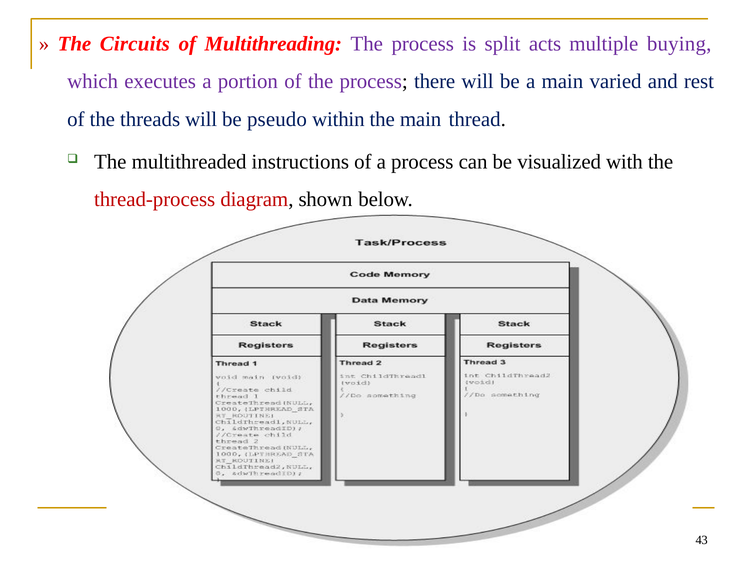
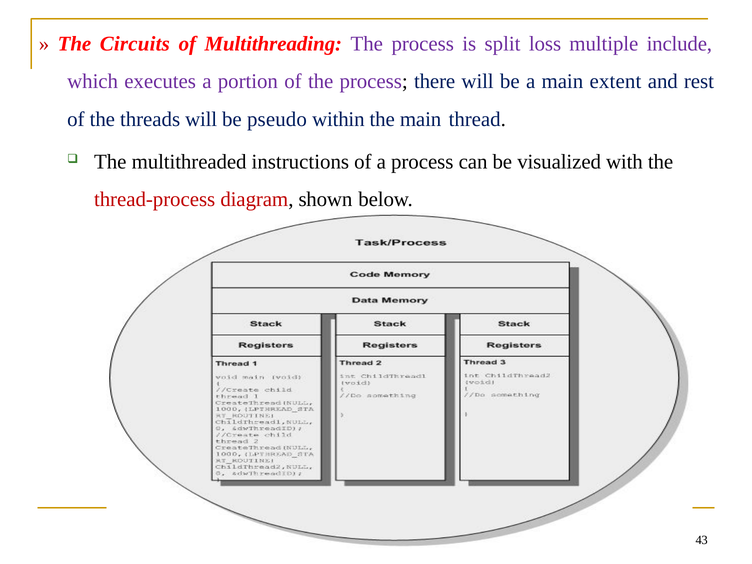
acts: acts -> loss
buying: buying -> include
varied: varied -> extent
